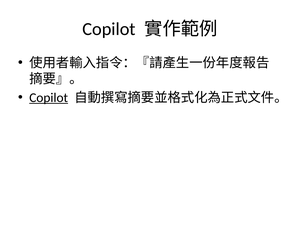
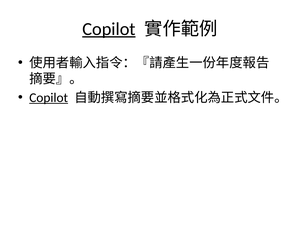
Copilot at (109, 29) underline: none -> present
